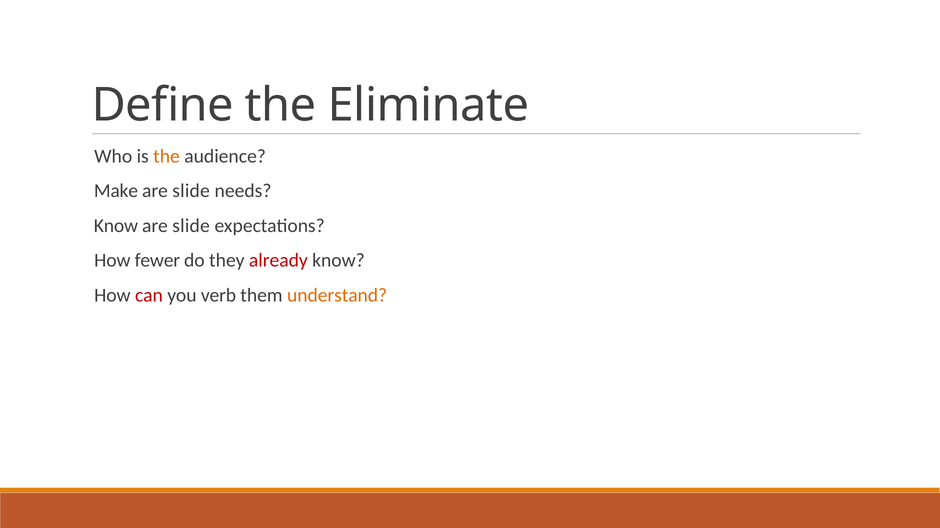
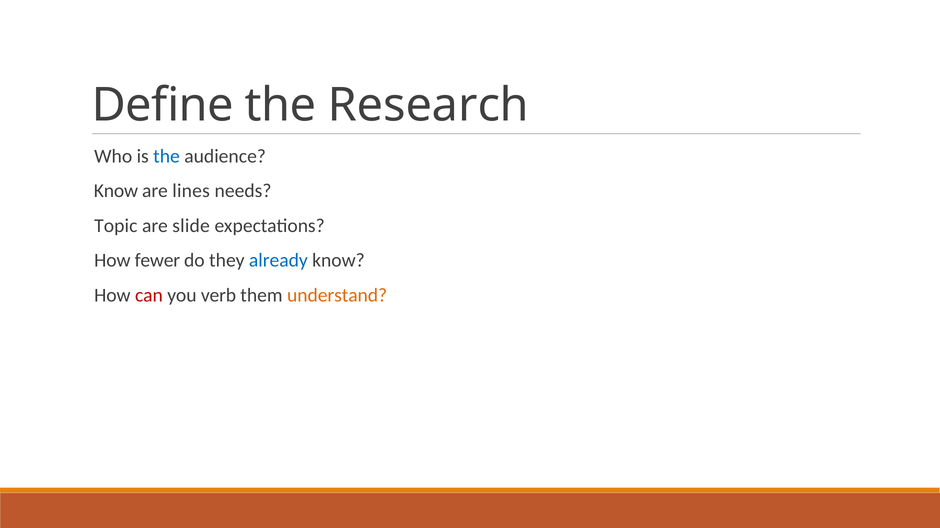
Eliminate: Eliminate -> Research
the at (167, 156) colour: orange -> blue
Make at (116, 191): Make -> Know
slide at (191, 191): slide -> lines
Know at (116, 226): Know -> Topic
already colour: red -> blue
